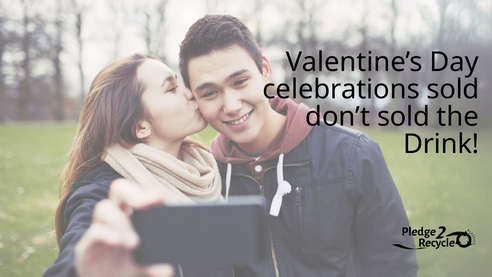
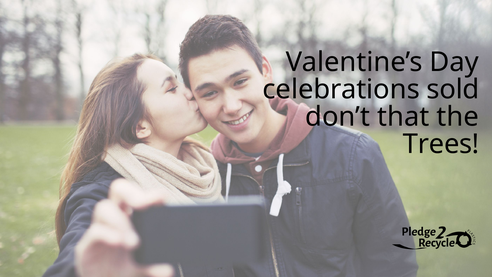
don’t sold: sold -> that
Drink: Drink -> Trees
